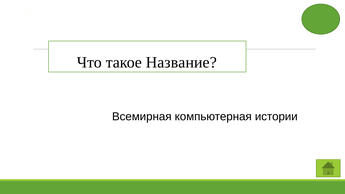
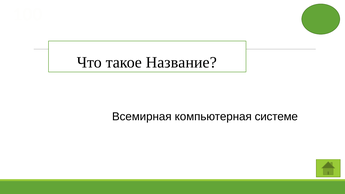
истории: истории -> системе
